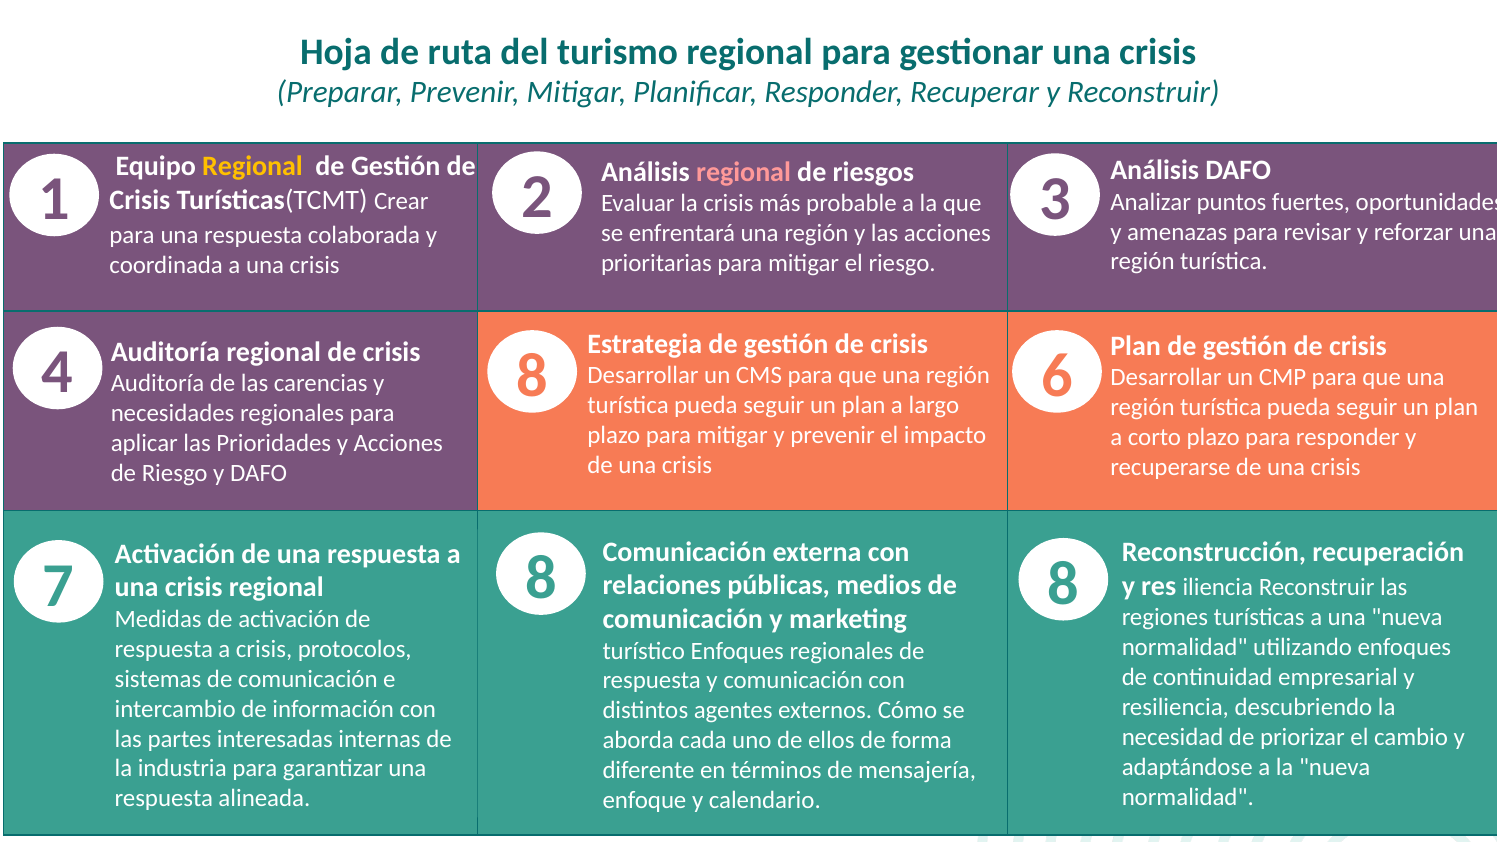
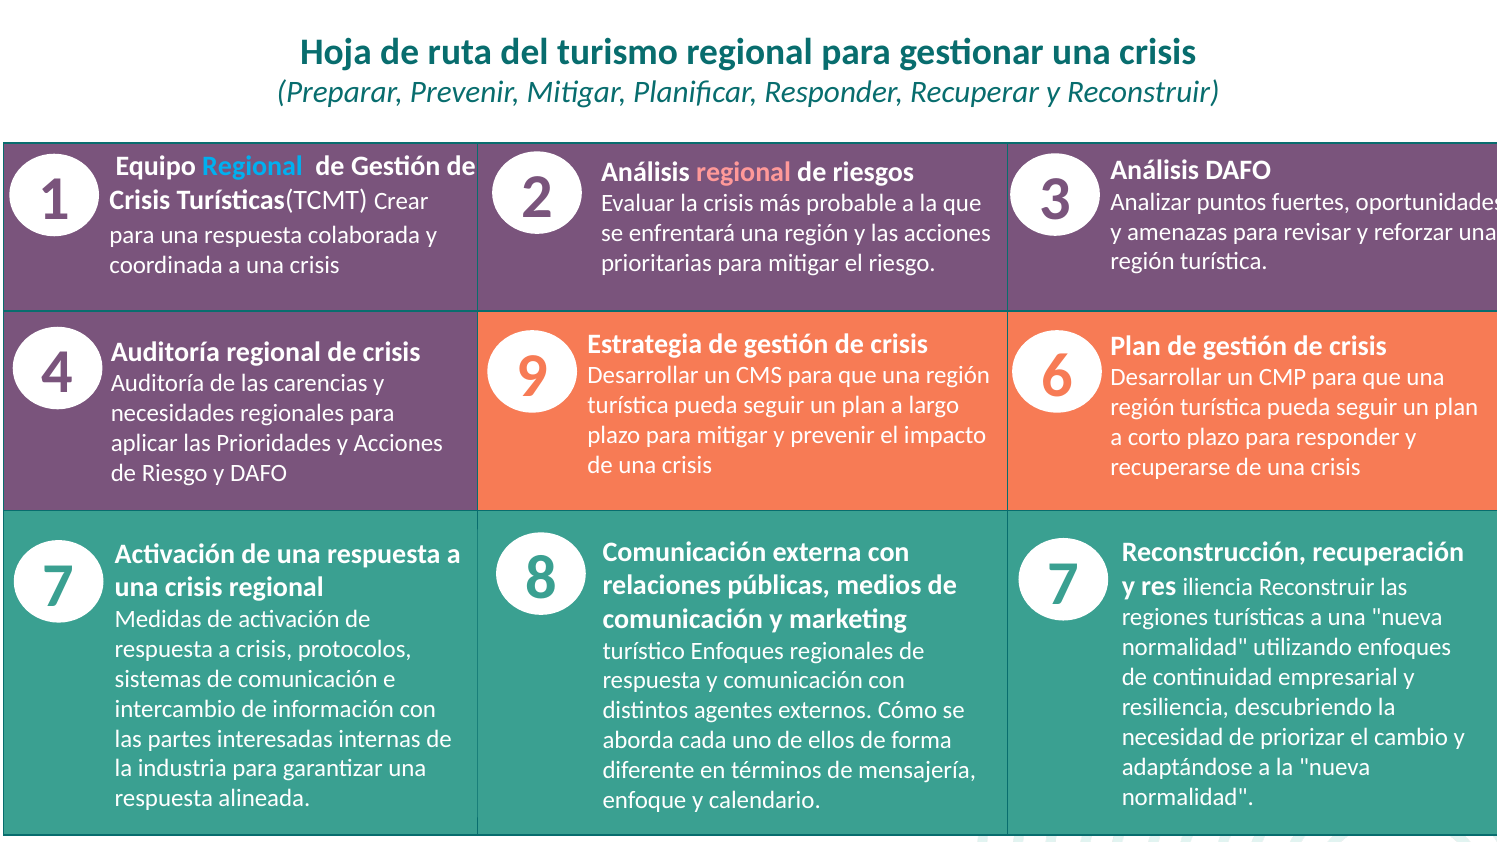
Regional at (253, 167) colour: yellow -> light blue
4 8: 8 -> 9
8 8: 8 -> 7
